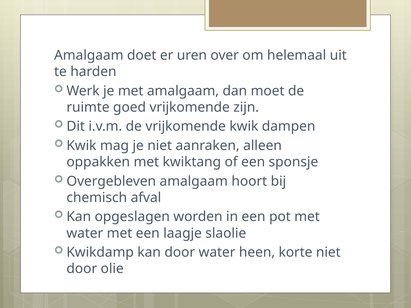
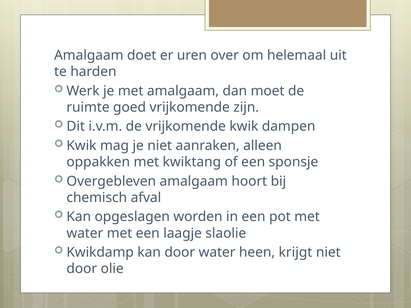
korte: korte -> krijgt
